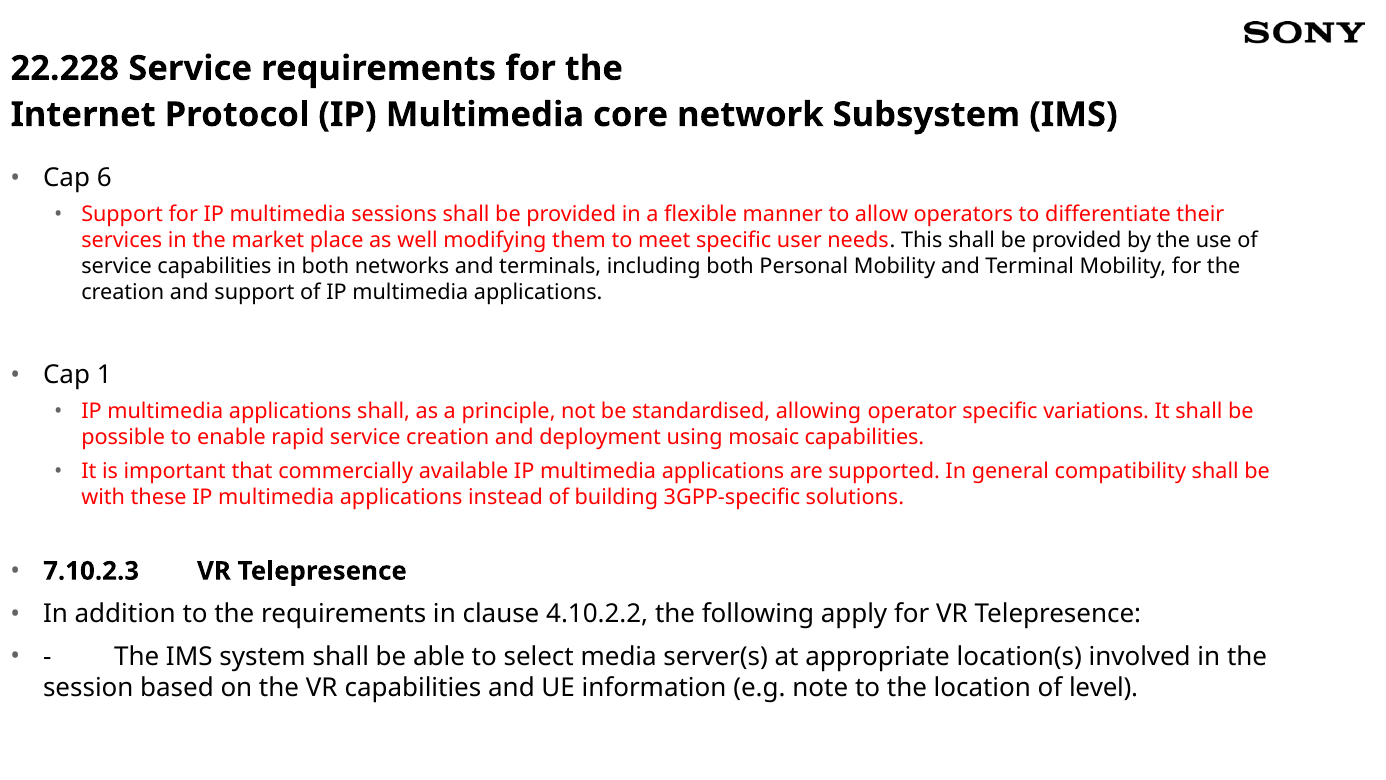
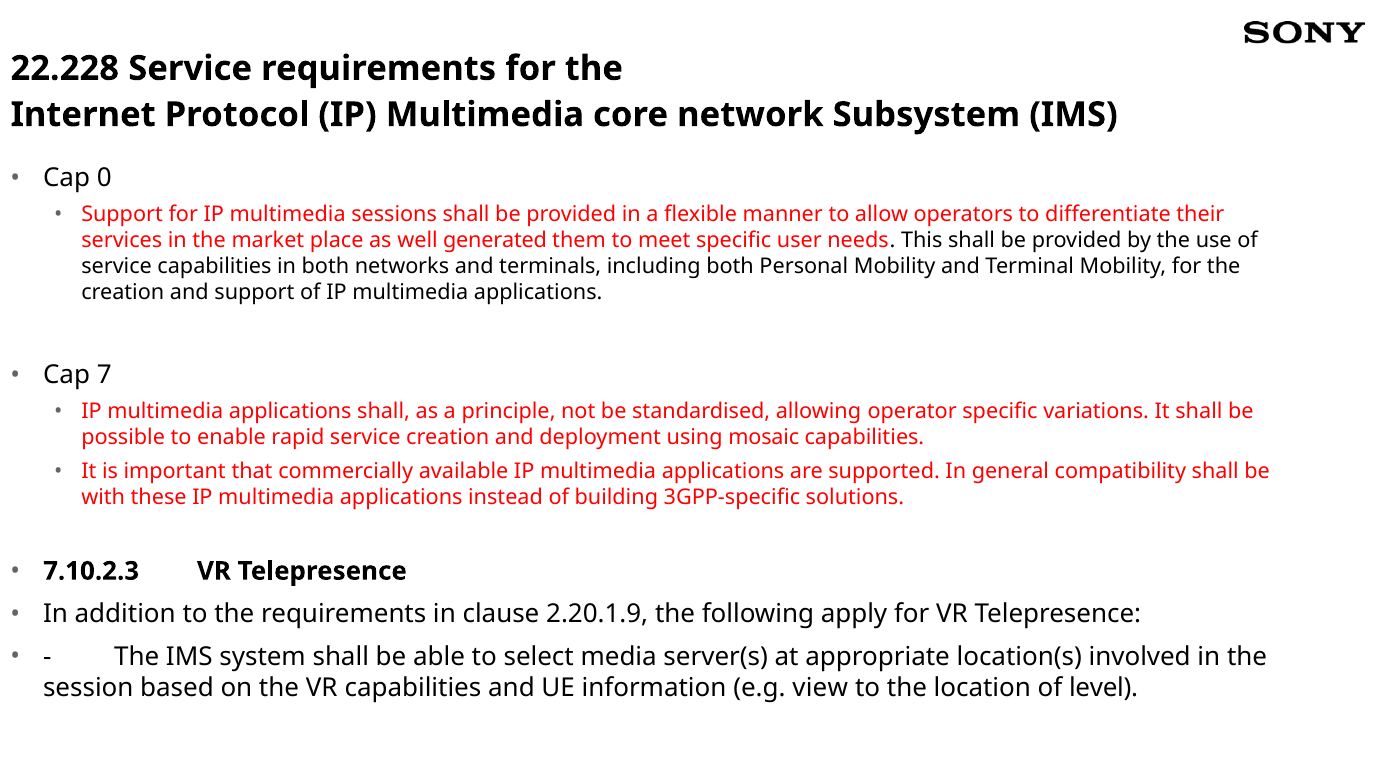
6: 6 -> 0
modifying: modifying -> generated
1: 1 -> 7
4.10.2.2: 4.10.2.2 -> 2.20.1.9
note: note -> view
